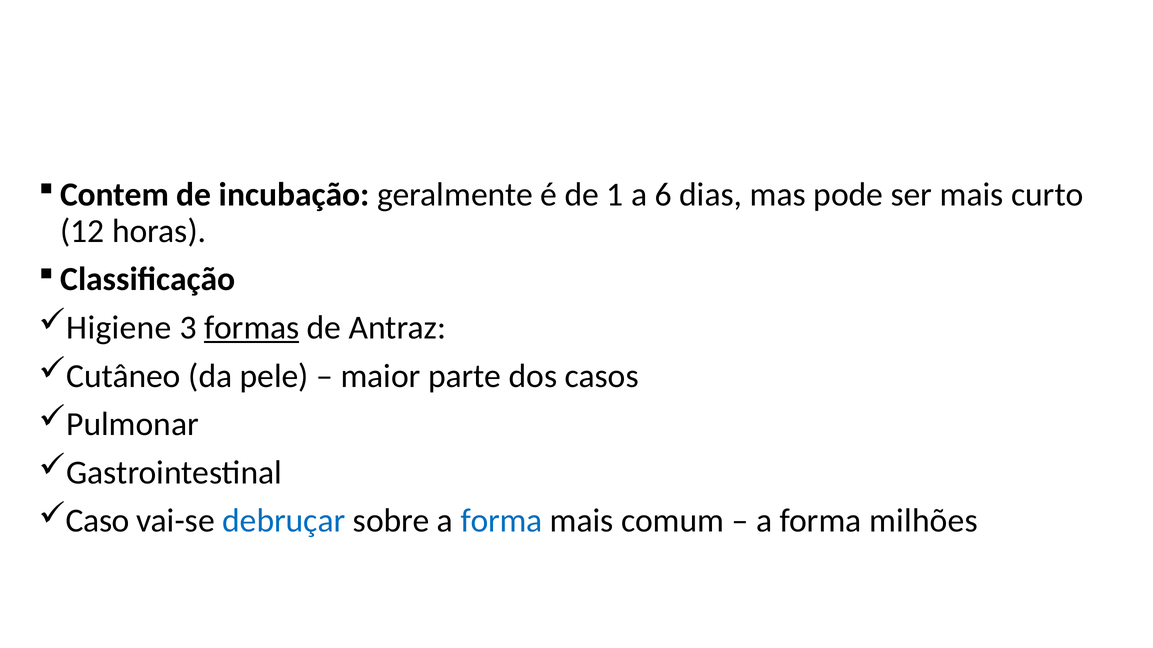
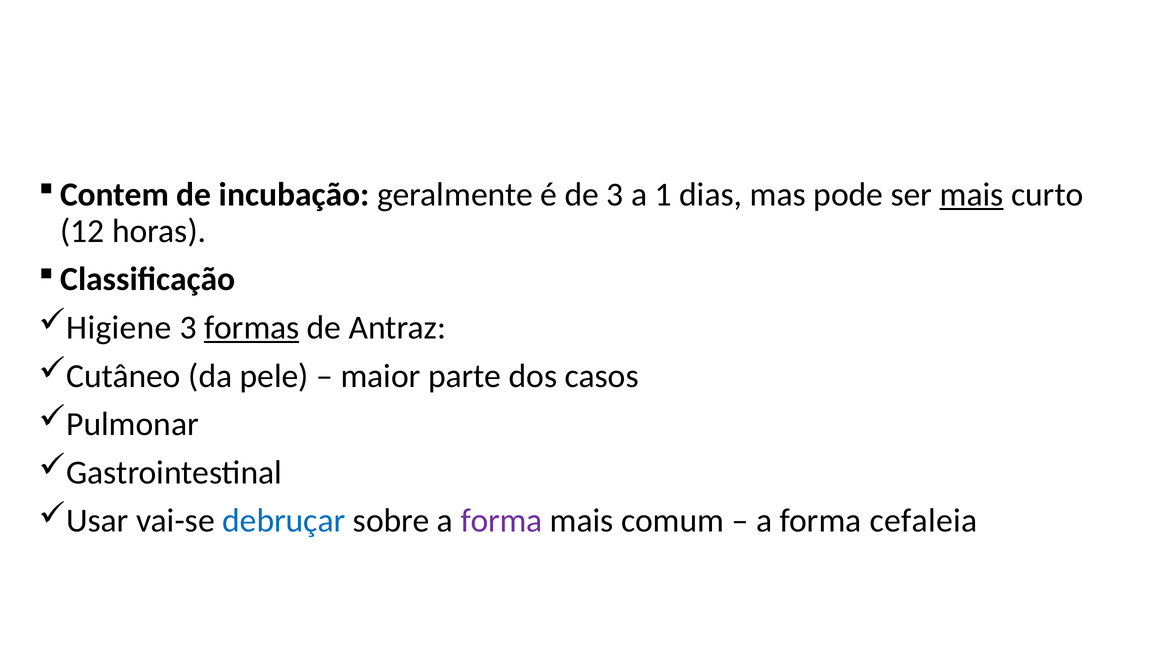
de 1: 1 -> 3
6: 6 -> 1
mais at (972, 195) underline: none -> present
Caso: Caso -> Usar
forma at (502, 521) colour: blue -> purple
milhões: milhões -> cefaleia
